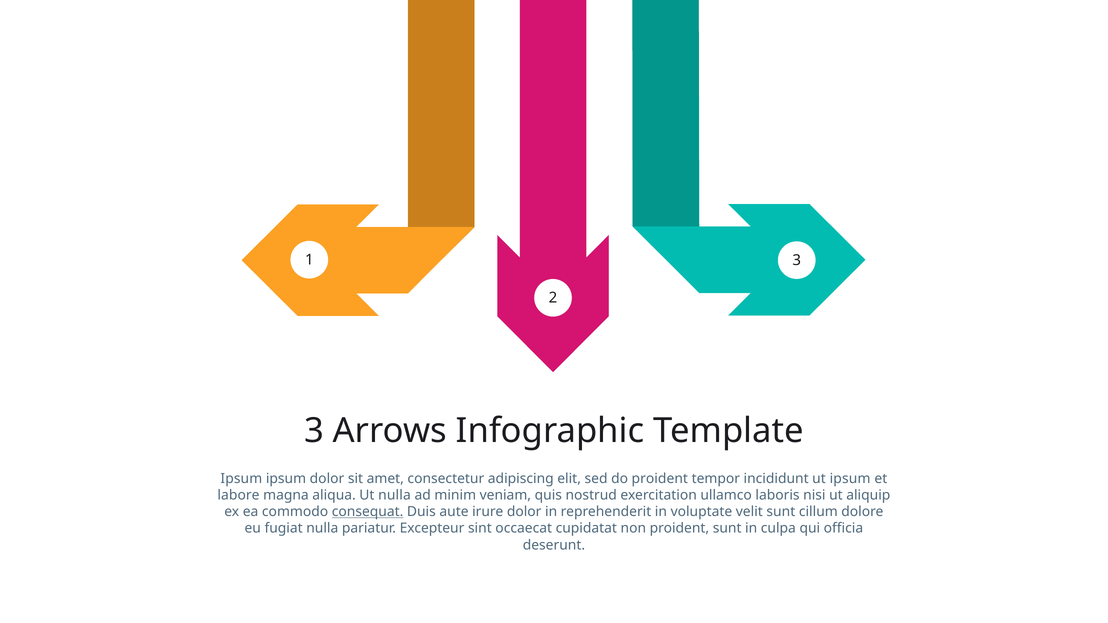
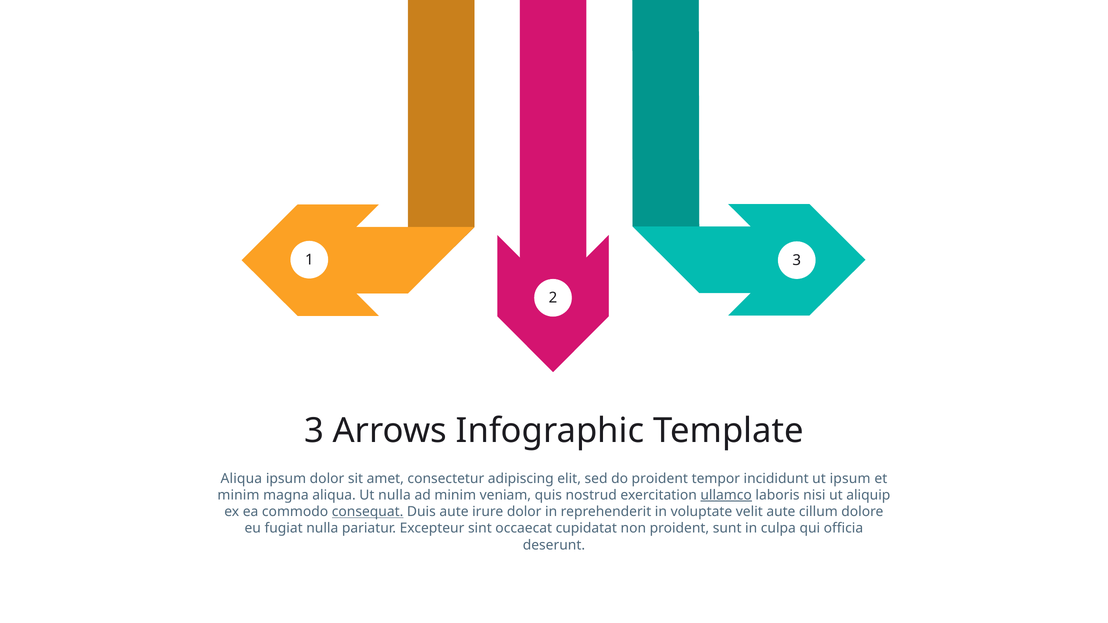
Ipsum at (241, 479): Ipsum -> Aliqua
labore at (239, 495): labore -> minim
ullamco underline: none -> present
velit sunt: sunt -> aute
